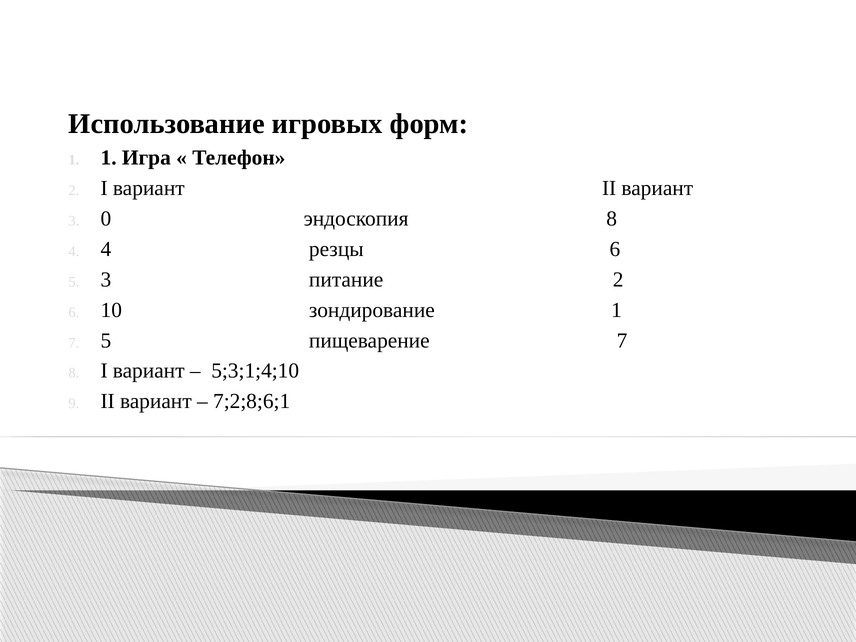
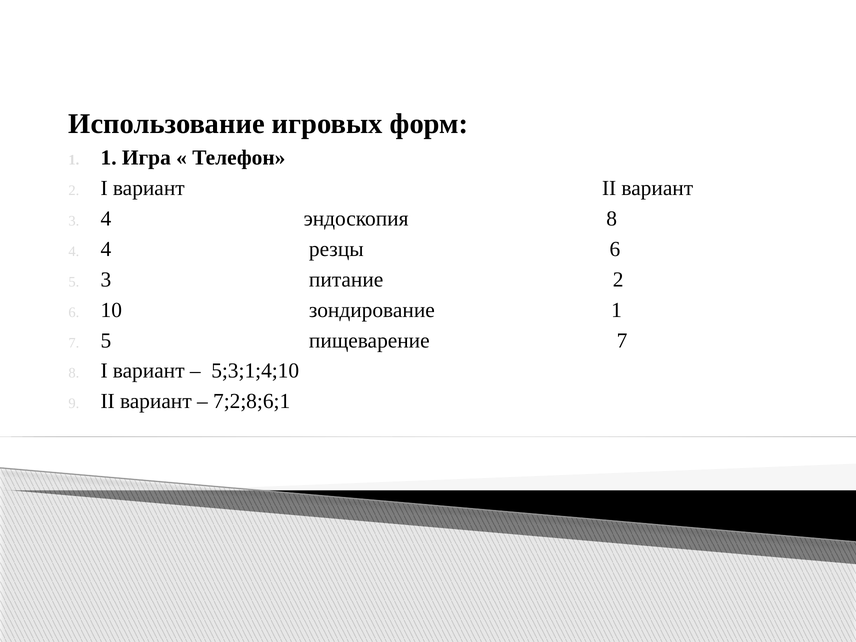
3 0: 0 -> 4
